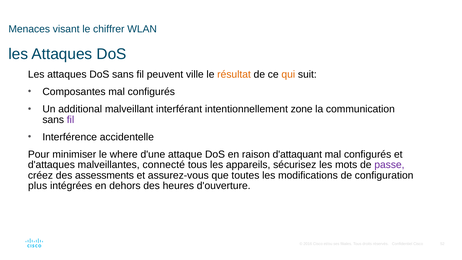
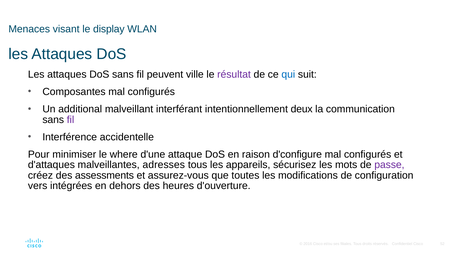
chiffrer: chiffrer -> display
résultat colour: orange -> purple
qui colour: orange -> blue
zone: zone -> deux
d'attaquant: d'attaquant -> d'configure
connecté: connecté -> adresses
plus: plus -> vers
